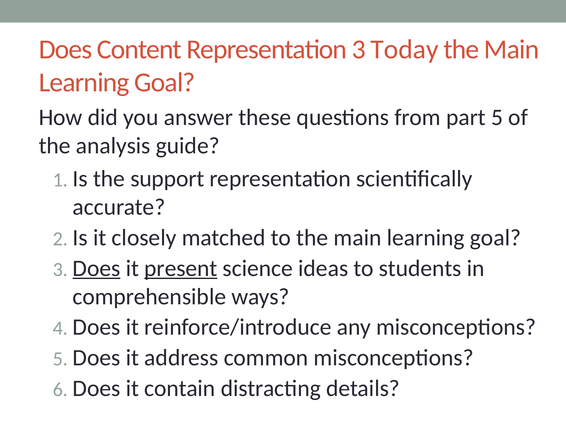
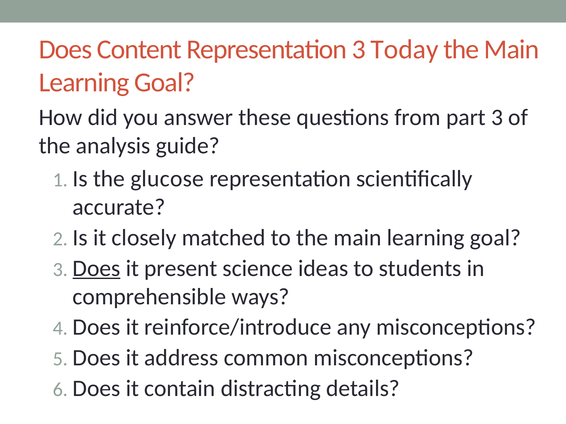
part 5: 5 -> 3
support: support -> glucose
present underline: present -> none
